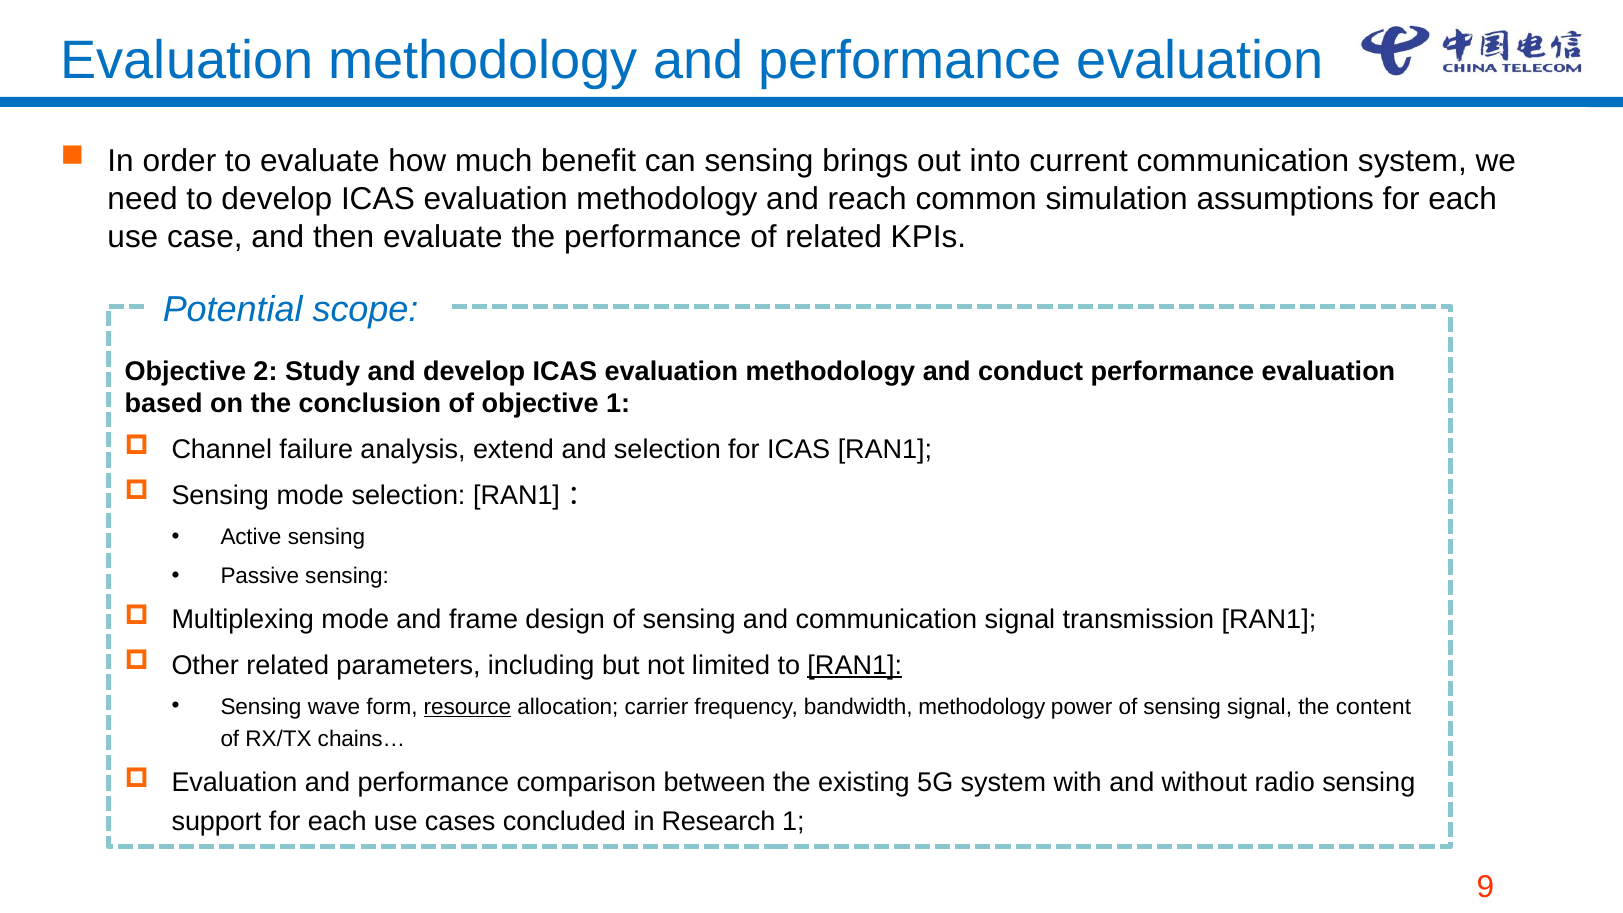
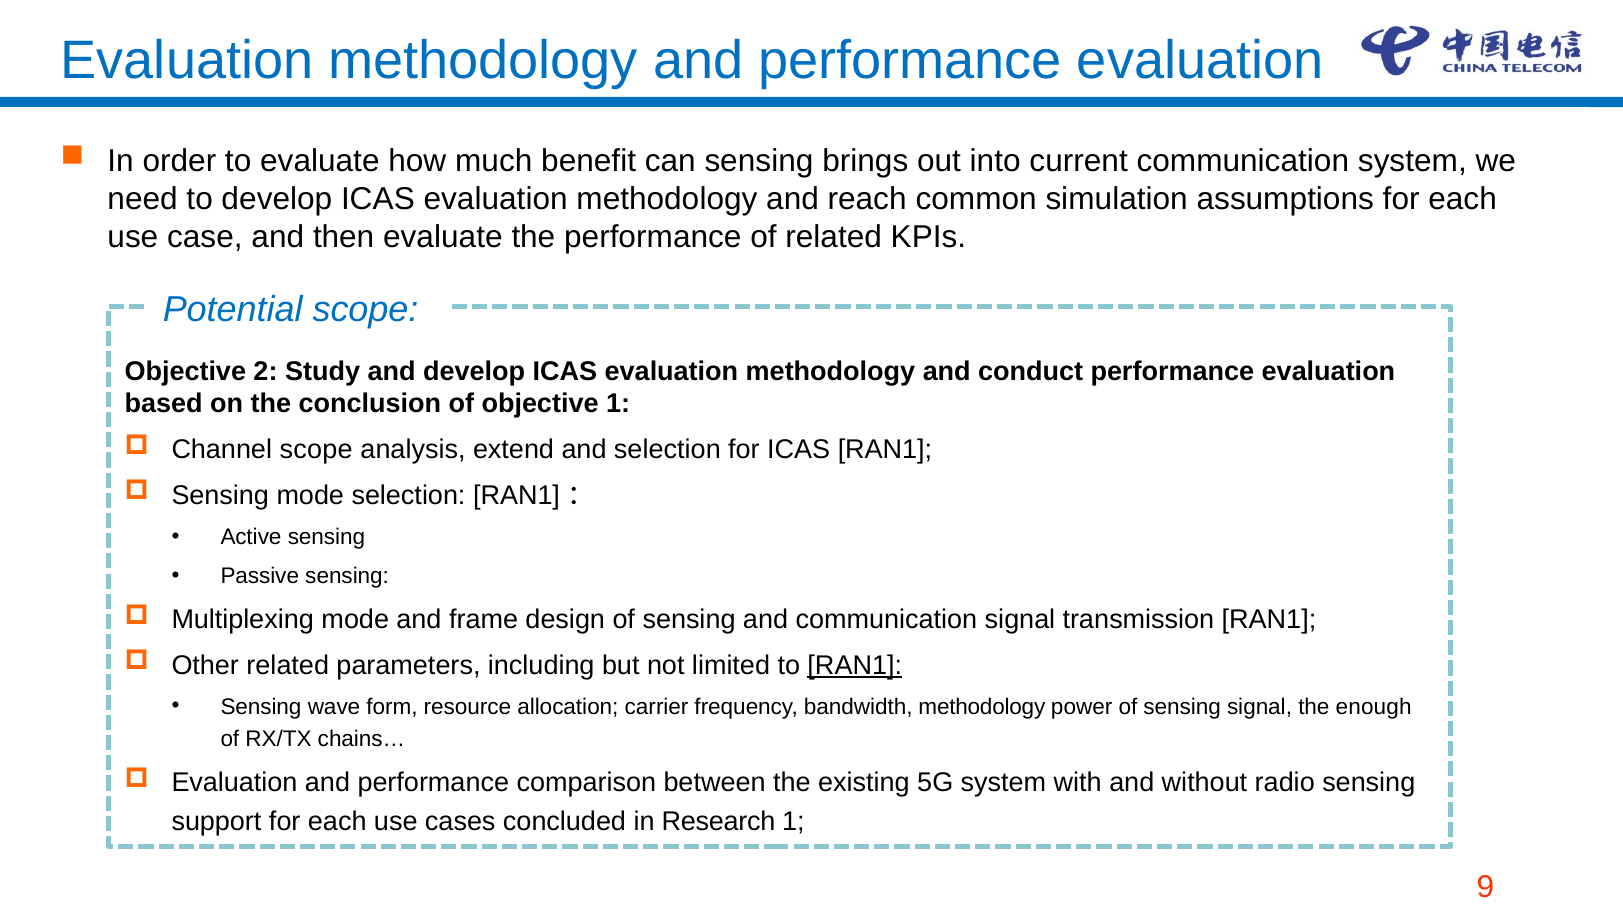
Channel failure: failure -> scope
resource underline: present -> none
content: content -> enough
